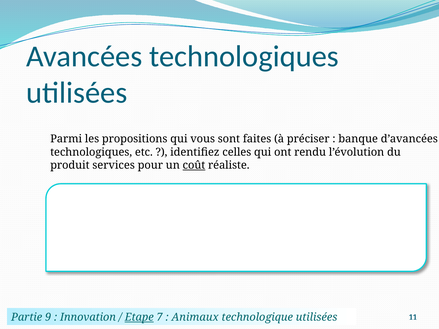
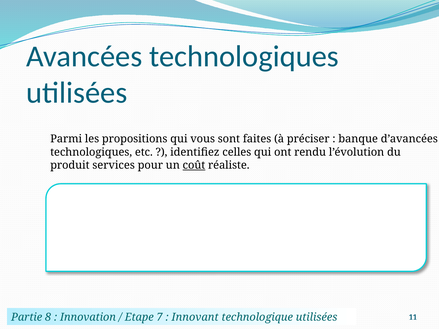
9: 9 -> 8
Etape underline: present -> none
Animaux: Animaux -> Innovant
